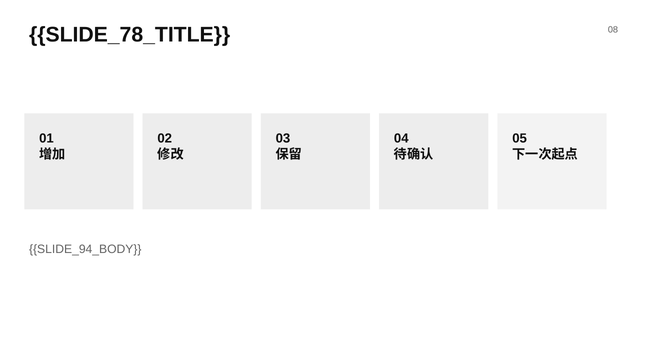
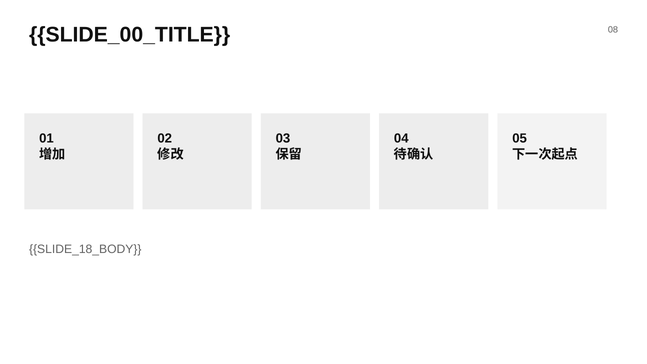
SLIDE_78_TITLE: SLIDE_78_TITLE -> SLIDE_00_TITLE
SLIDE_94_BODY: SLIDE_94_BODY -> SLIDE_18_BODY
